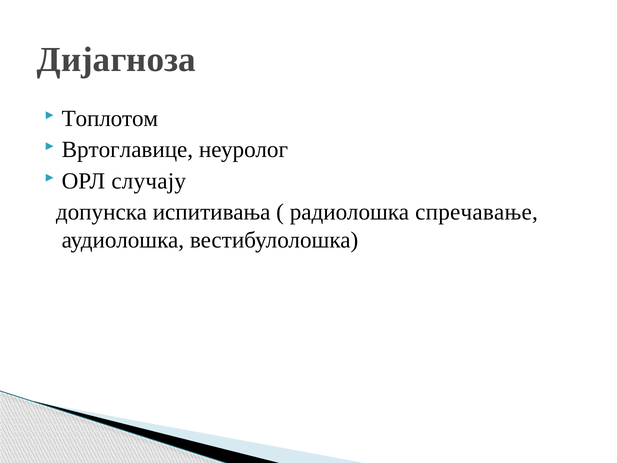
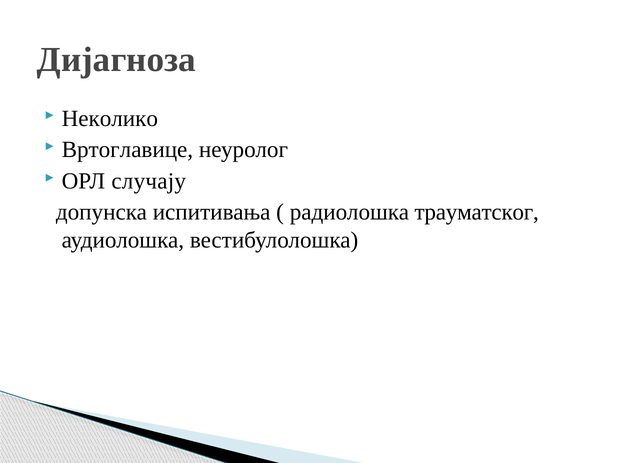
Топлотом: Топлотом -> Неколико
спречавање: спречавање -> трауматског
